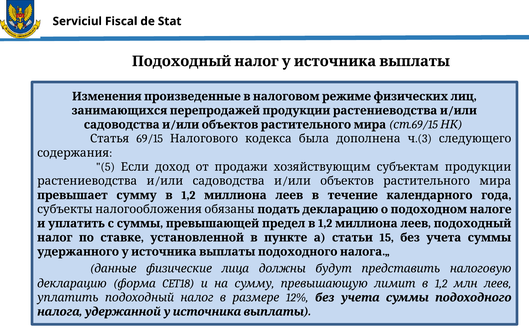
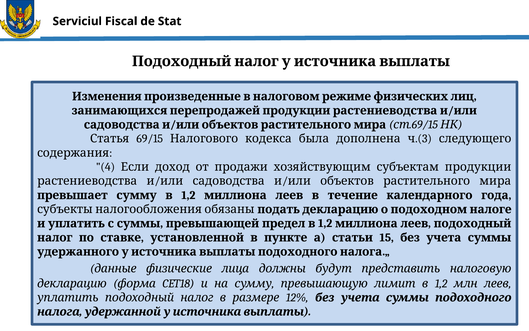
5 at (105, 167): 5 -> 4
